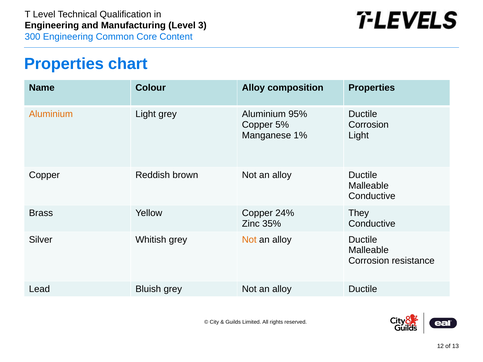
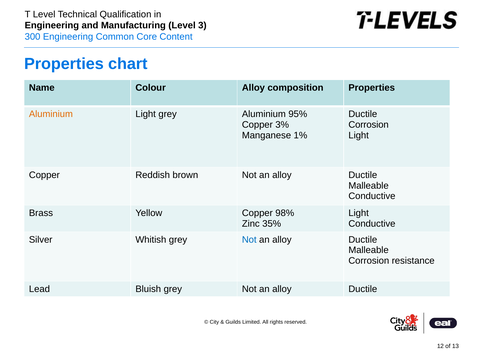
5%: 5% -> 3%
24%: 24% -> 98%
They at (359, 213): They -> Light
Not at (249, 240) colour: orange -> blue
